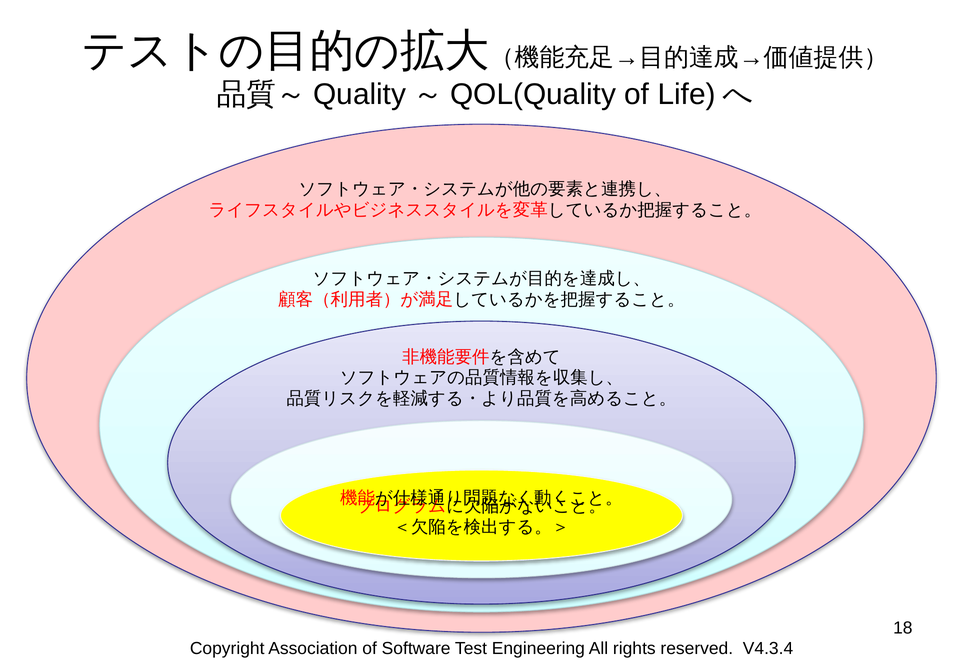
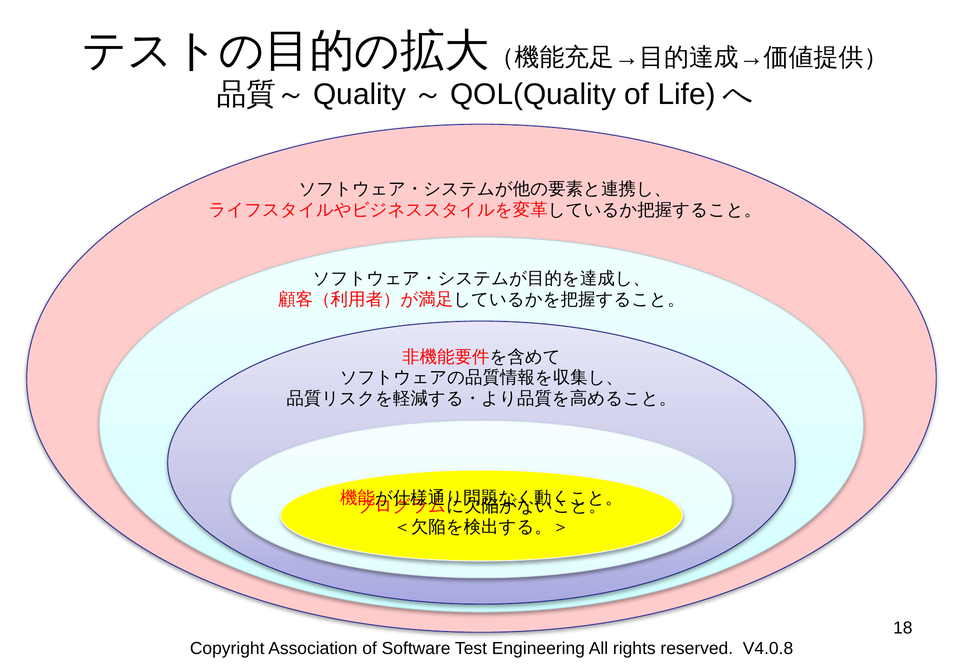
V4.3.4: V4.3.4 -> V4.0.8
